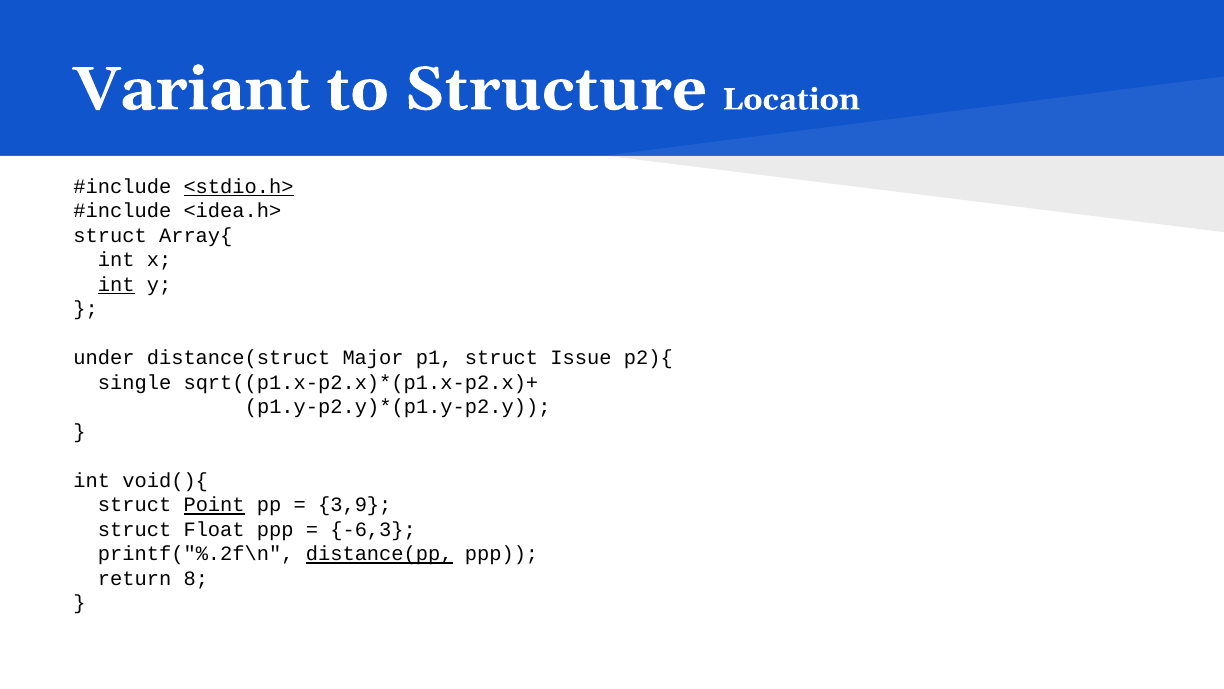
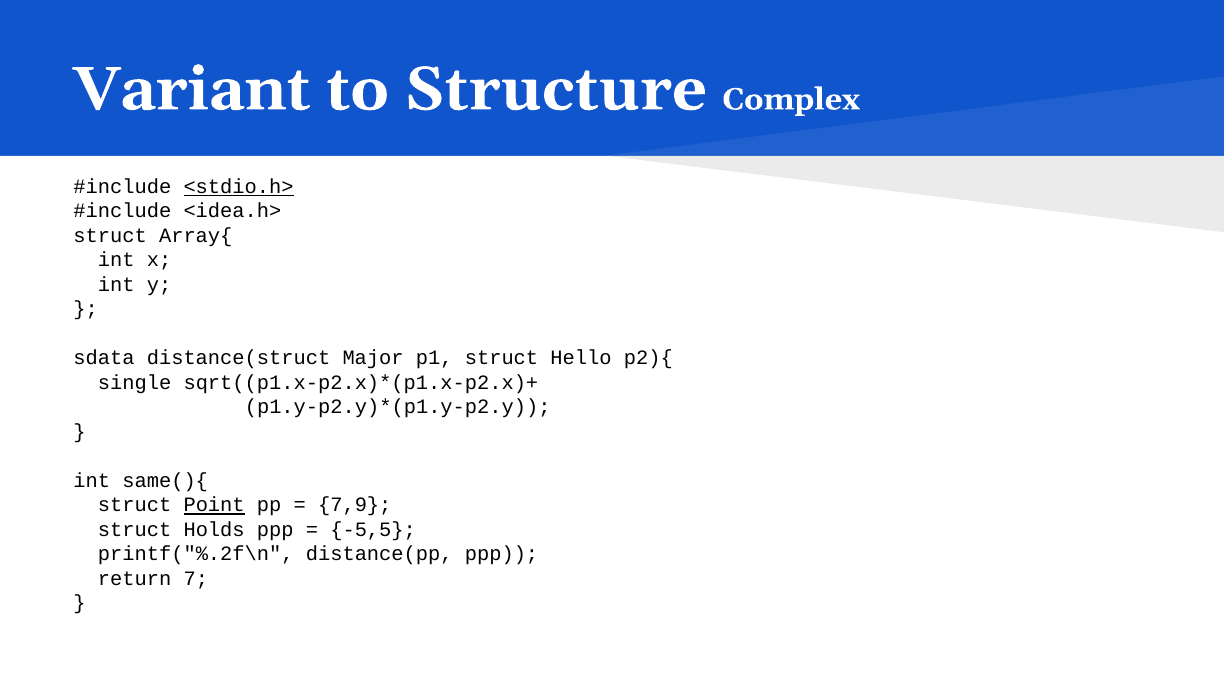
Location: Location -> Complex
int at (116, 284) underline: present -> none
under: under -> sdata
Issue: Issue -> Hello
void(){: void(){ -> same(){
3,9: 3,9 -> 7,9
Float: Float -> Holds
-6,3: -6,3 -> -5,5
distance(pp underline: present -> none
8: 8 -> 7
